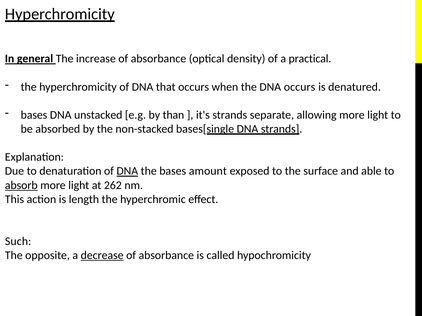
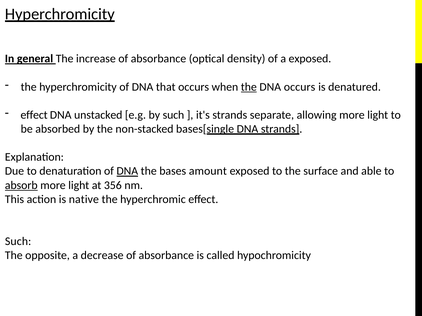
a practical: practical -> exposed
the at (249, 87) underline: none -> present
bases at (34, 115): bases -> effect
by than: than -> such
262: 262 -> 356
length: length -> native
decrease underline: present -> none
